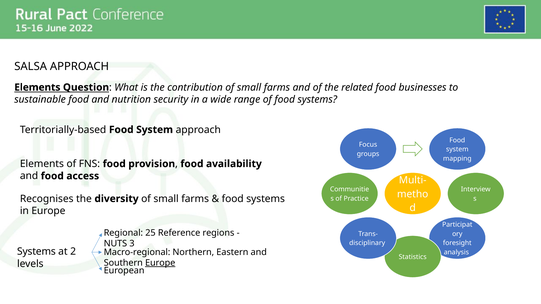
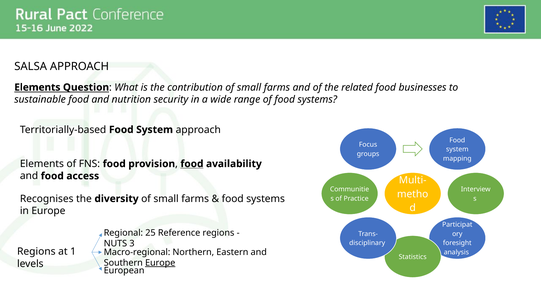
food at (192, 164) underline: none -> present
Systems at (36, 252): Systems -> Regions
2: 2 -> 1
